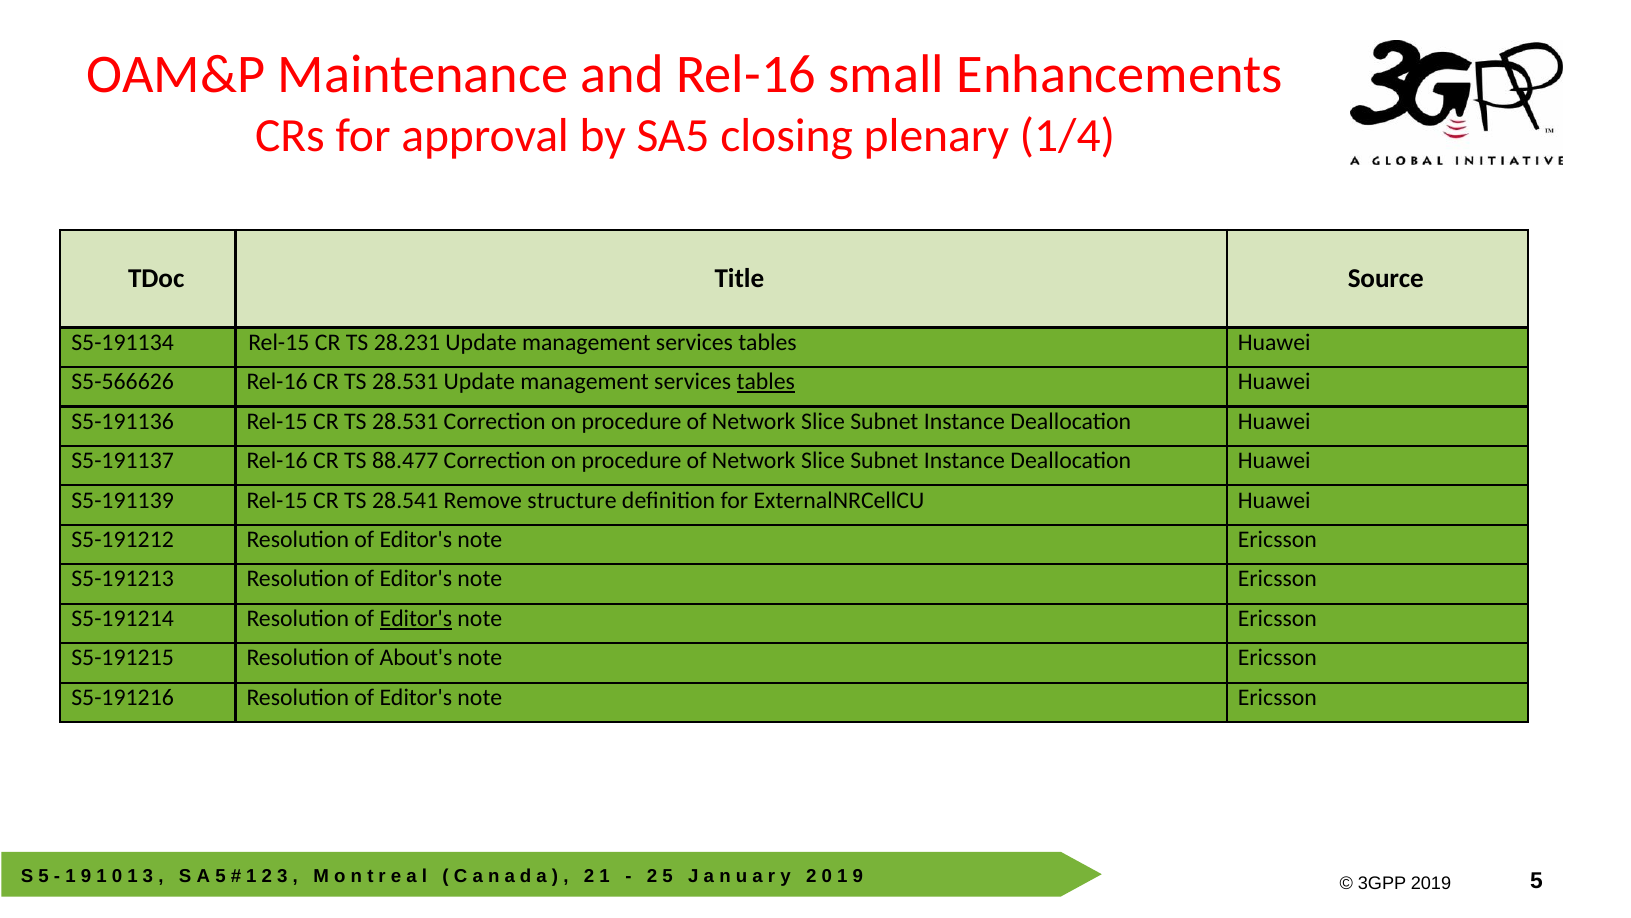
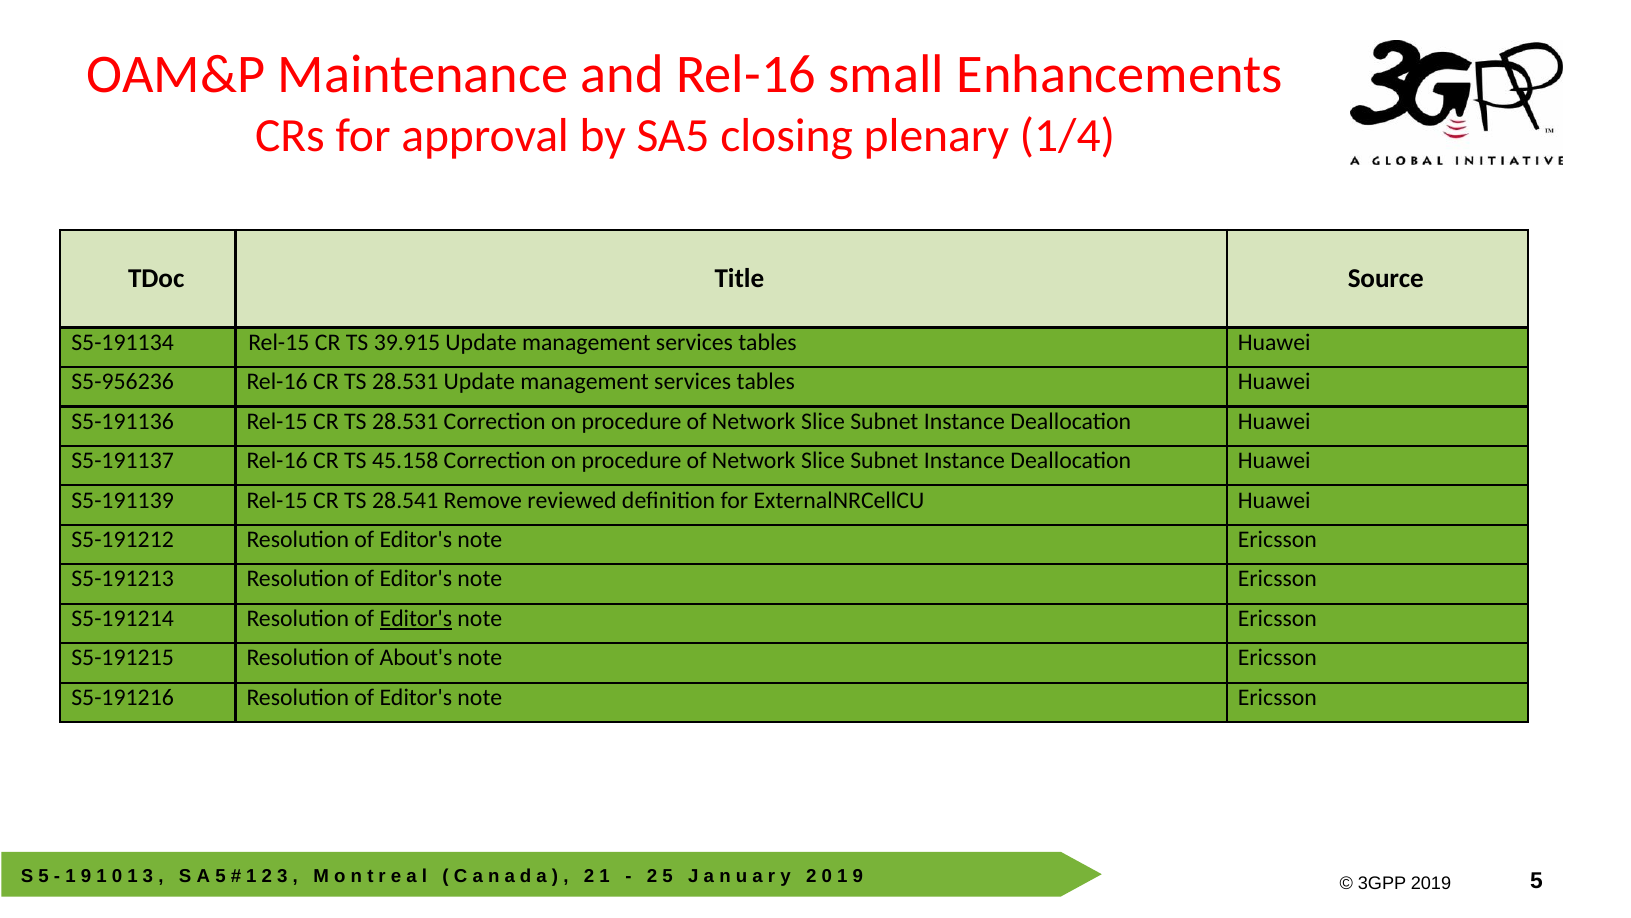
28.231: 28.231 -> 39.915
S5-566626: S5-566626 -> S5-956236
tables at (766, 382) underline: present -> none
88.477: 88.477 -> 45.158
structure: structure -> reviewed
